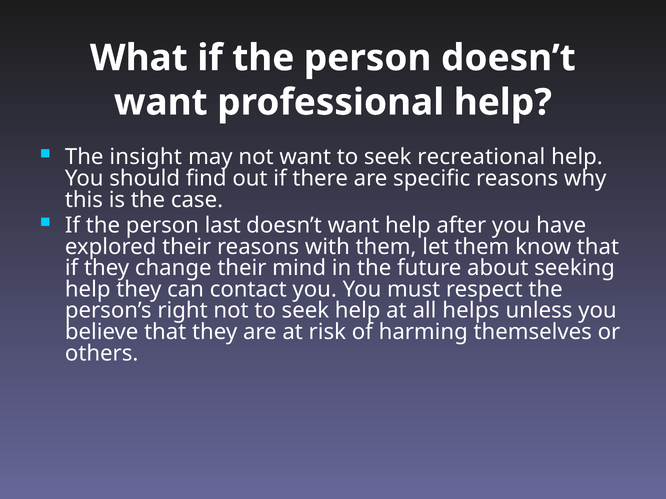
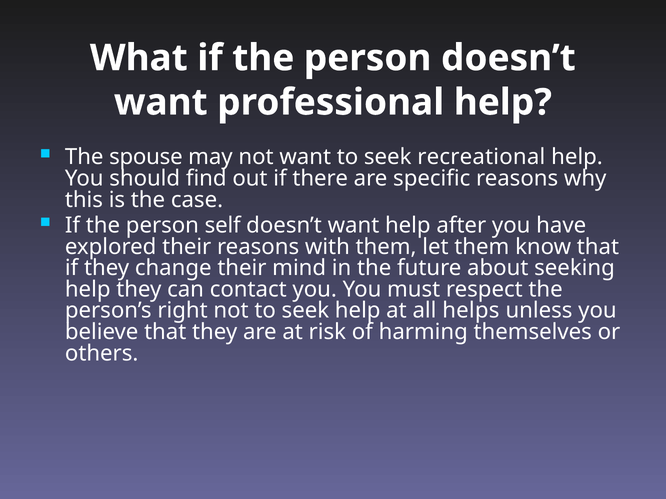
insight: insight -> spouse
last: last -> self
